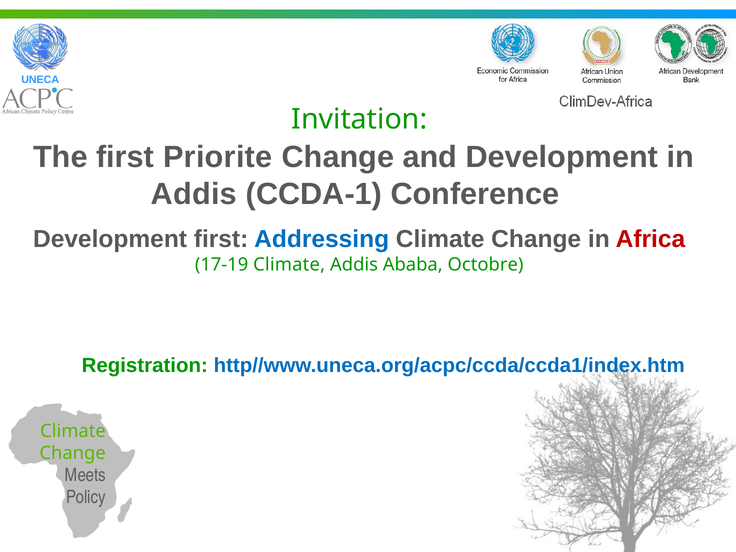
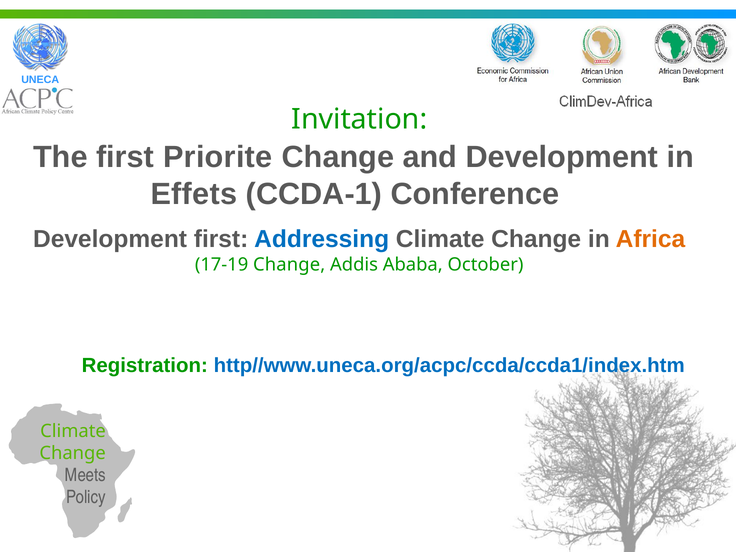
Addis at (194, 194): Addis -> Effets
Africa colour: red -> orange
17-19 Climate: Climate -> Change
Octobre: Octobre -> October
